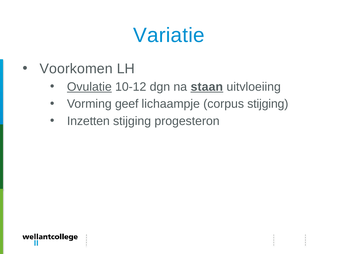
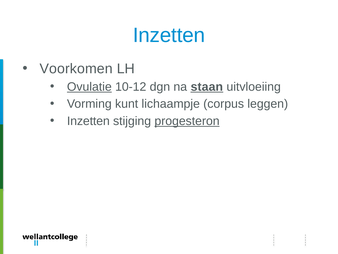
Variatie at (169, 35): Variatie -> Inzetten
geef: geef -> kunt
corpus stijging: stijging -> leggen
progesteron underline: none -> present
